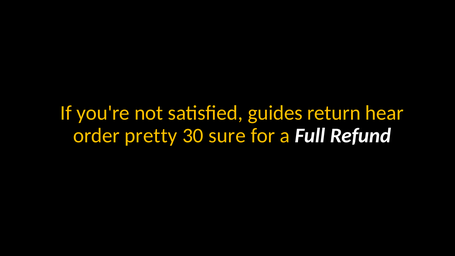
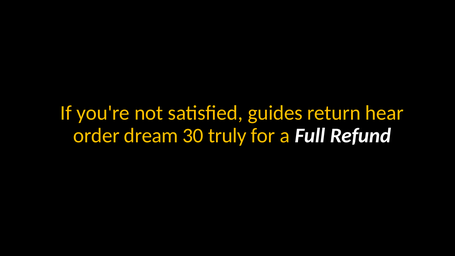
pretty: pretty -> dream
sure: sure -> truly
